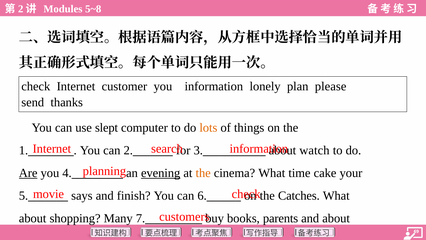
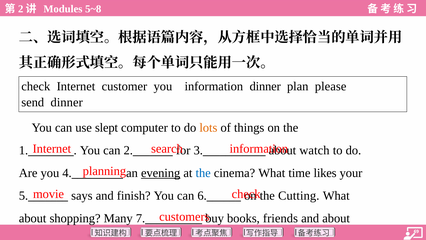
information lonely: lonely -> dinner
send thanks: thanks -> dinner
Are underline: present -> none
the at (203, 173) colour: orange -> blue
cake: cake -> likes
Catches: Catches -> Cutting
parents: parents -> friends
